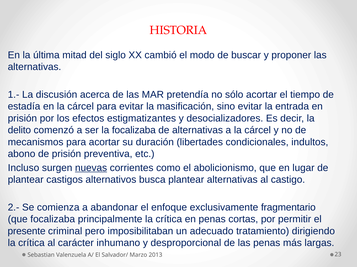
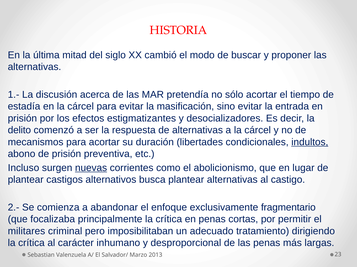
la focalizaba: focalizaba -> respuesta
indultos underline: none -> present
presente: presente -> militares
